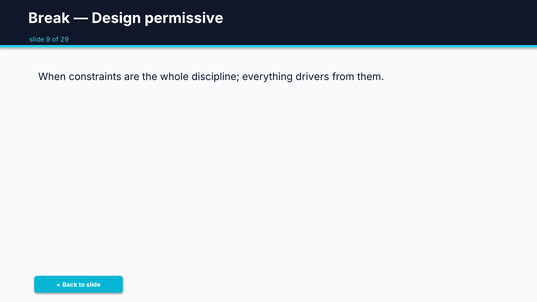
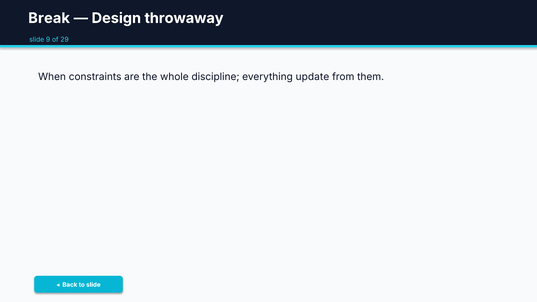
permissive: permissive -> throwaway
drivers: drivers -> update
